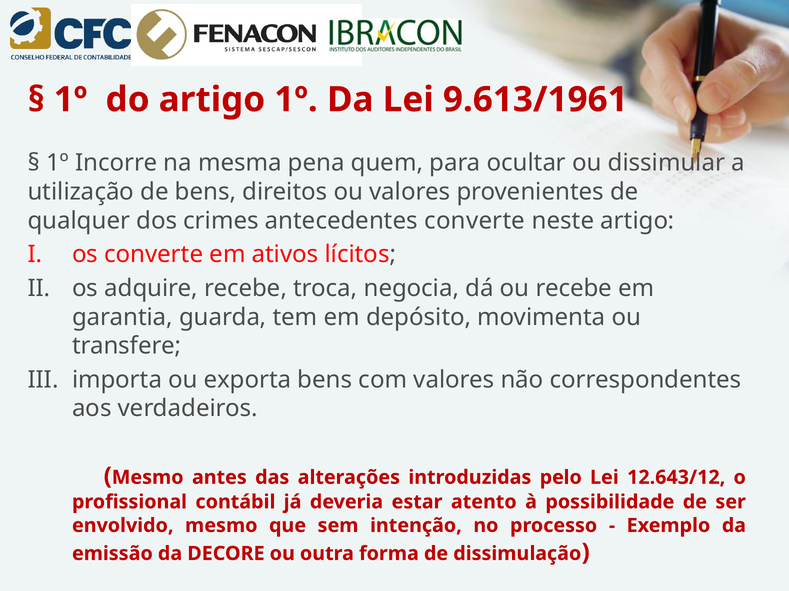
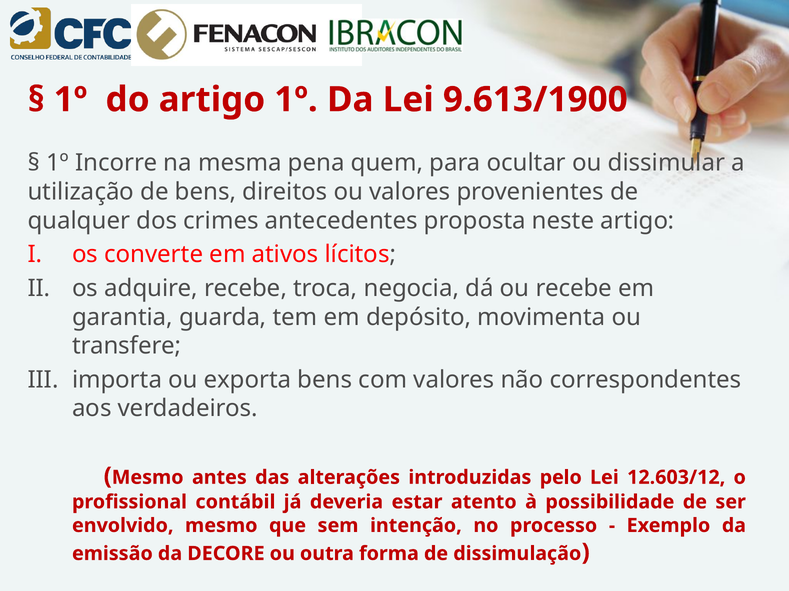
9.613/1961: 9.613/1961 -> 9.613/1900
antecedentes converte: converte -> proposta
12.643/12: 12.643/12 -> 12.603/12
